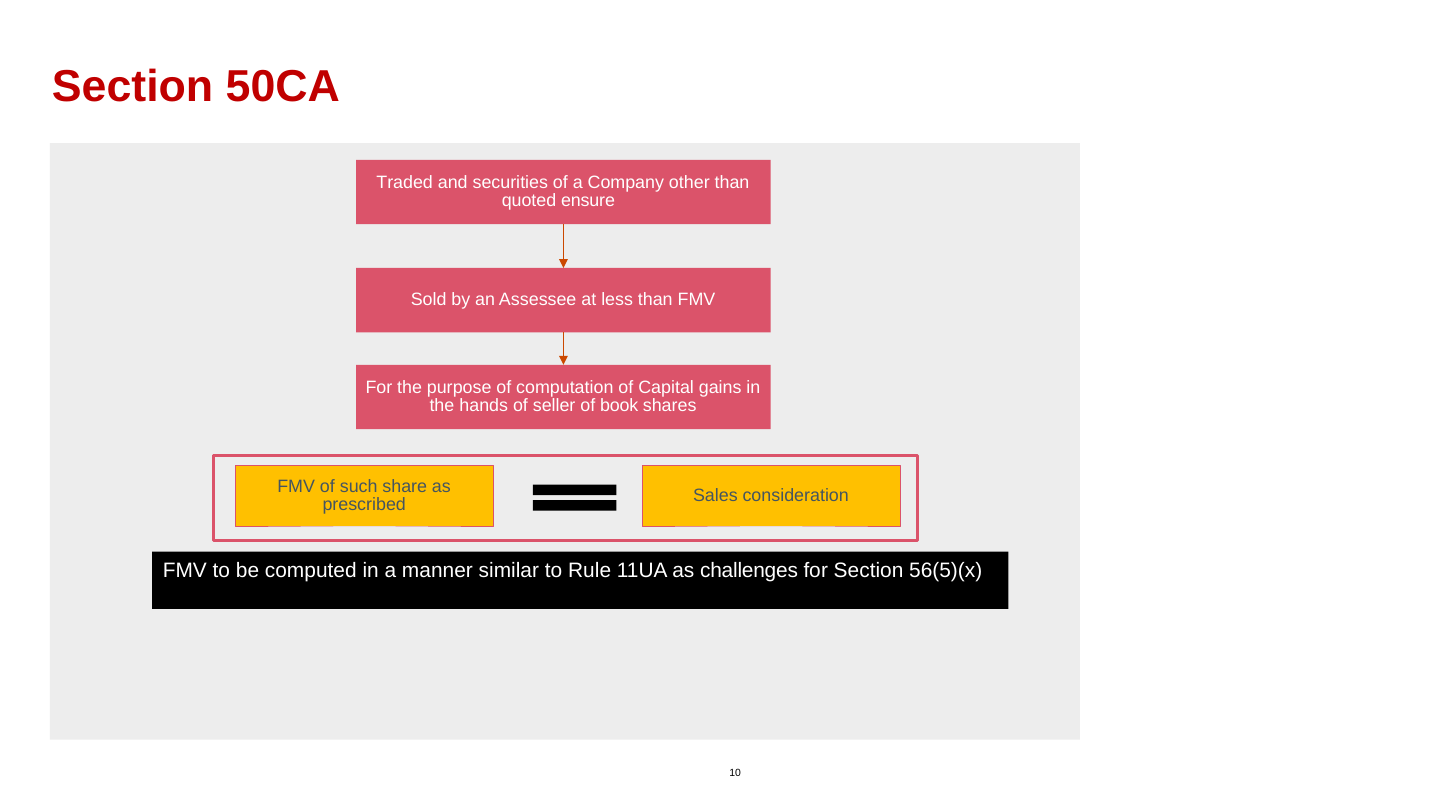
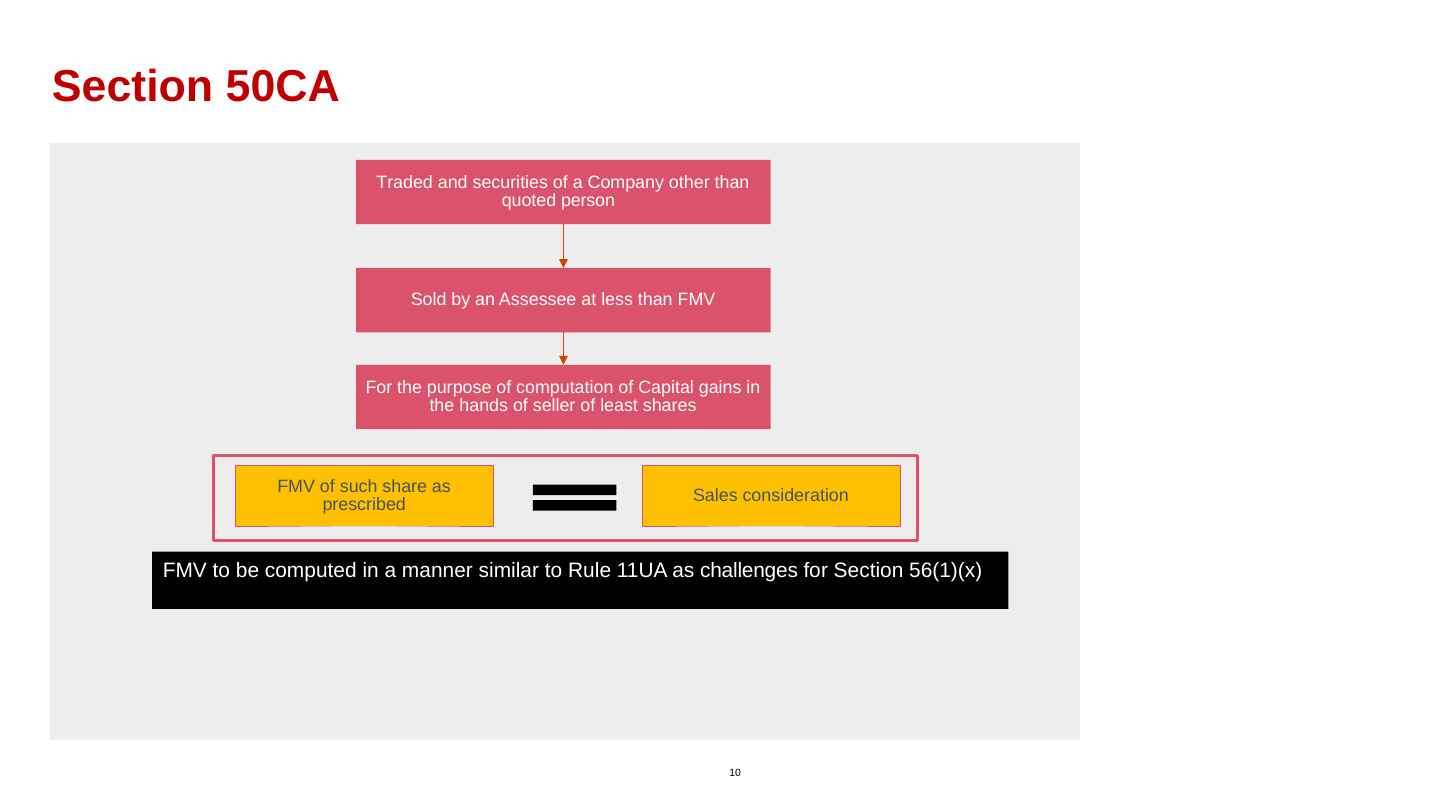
ensure: ensure -> person
book: book -> least
56(5)(x: 56(5)(x -> 56(1)(x
